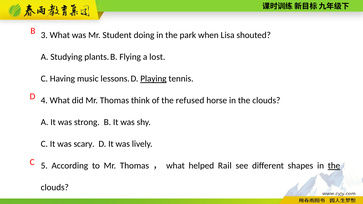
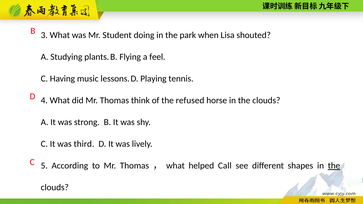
lost: lost -> feel
Playing underline: present -> none
scary: scary -> third
Rail: Rail -> Call
